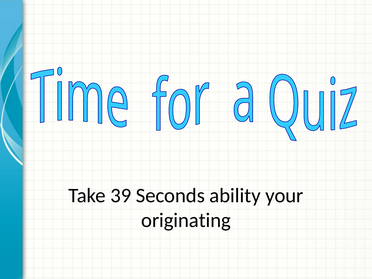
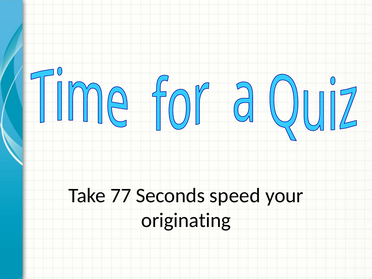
39: 39 -> 77
ability: ability -> speed
